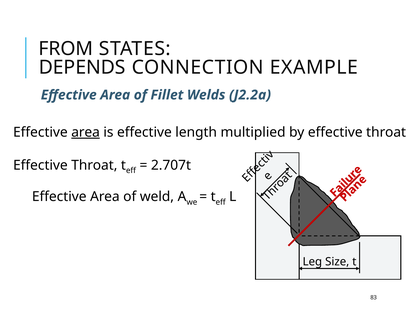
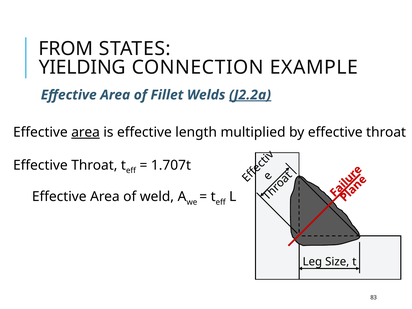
DEPENDS: DEPENDS -> YIELDING
J2.2a underline: none -> present
2.707t: 2.707t -> 1.707t
